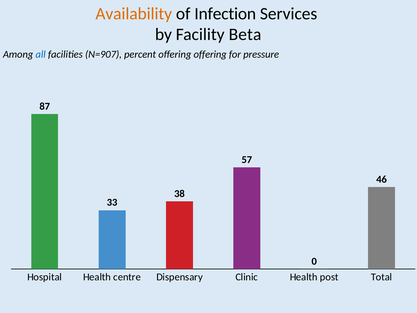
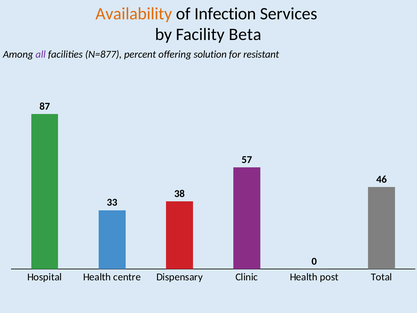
all colour: blue -> purple
N=907: N=907 -> N=877
offering offering: offering -> solution
pressure: pressure -> resistant
